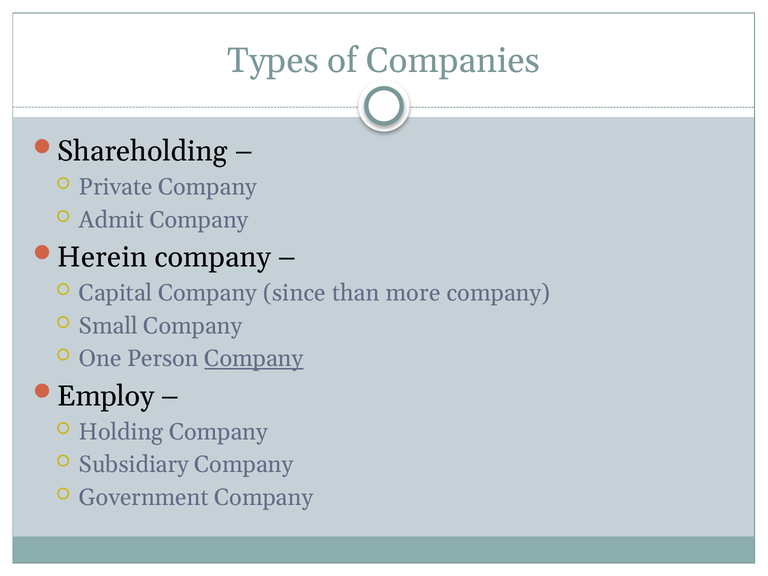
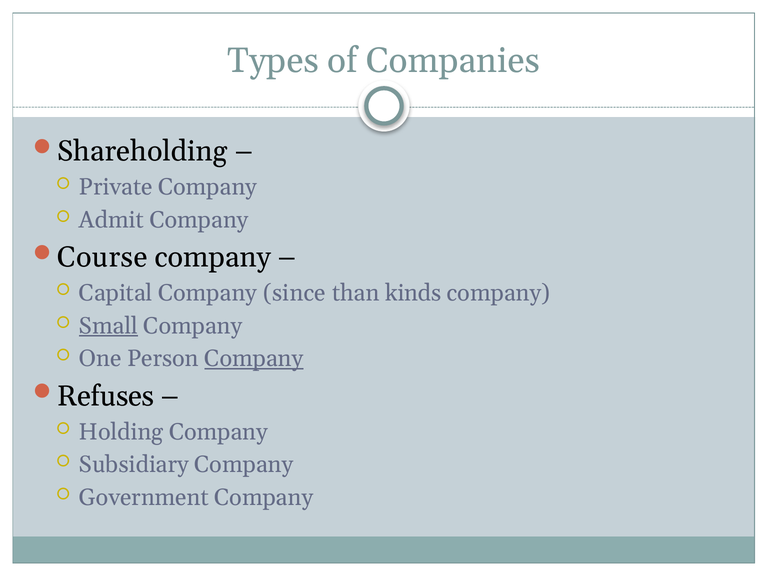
Herein: Herein -> Course
more: more -> kinds
Small underline: none -> present
Employ: Employ -> Refuses
